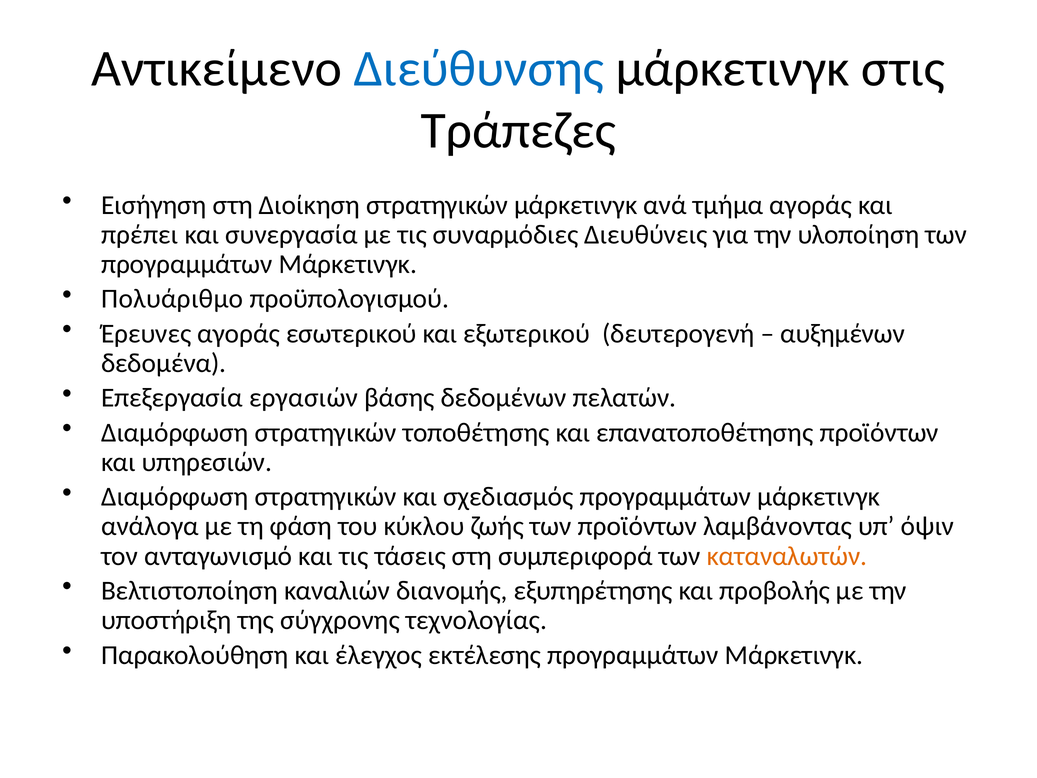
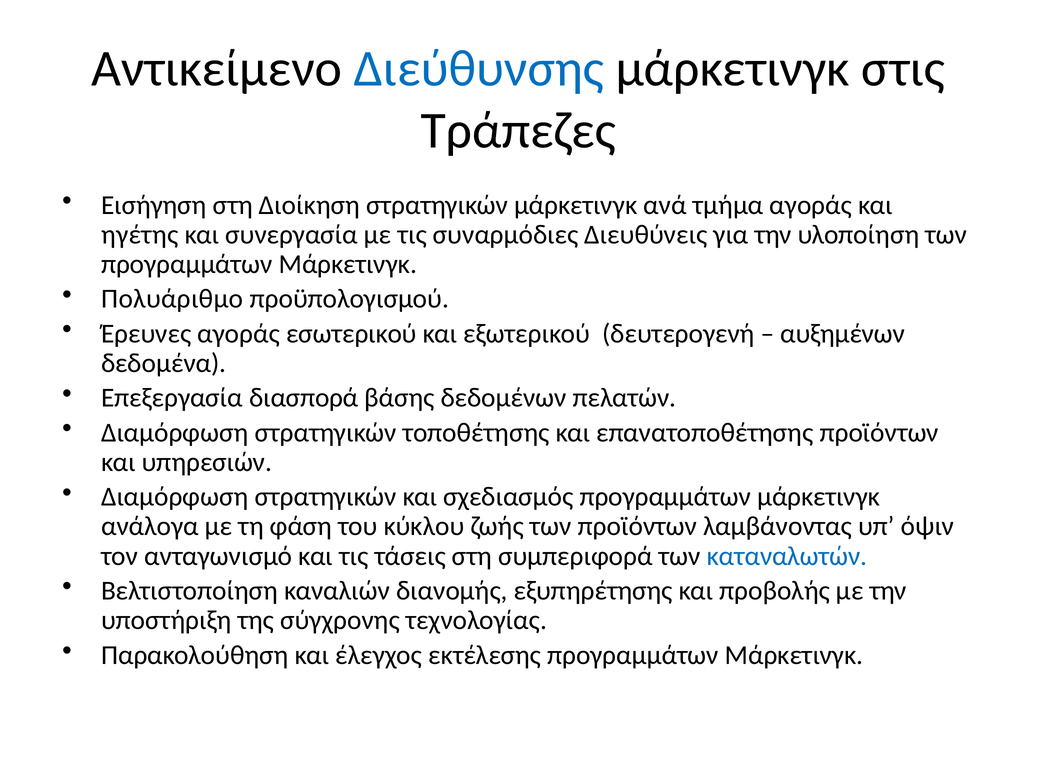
πρέπει: πρέπει -> ηγέτης
εργασιών: εργασιών -> διασπορά
καταναλωτών colour: orange -> blue
